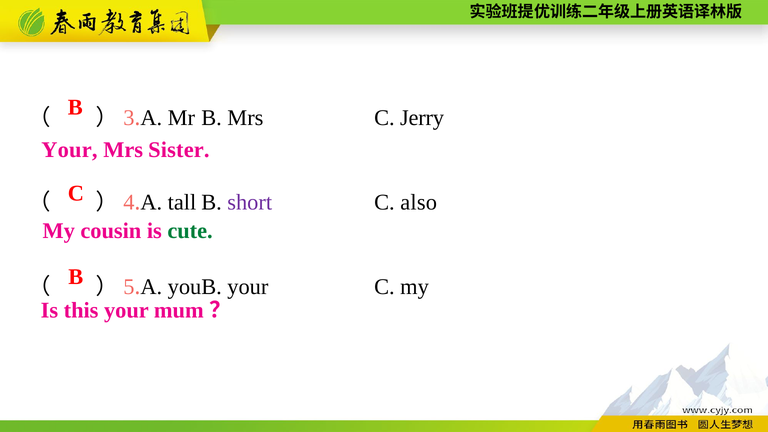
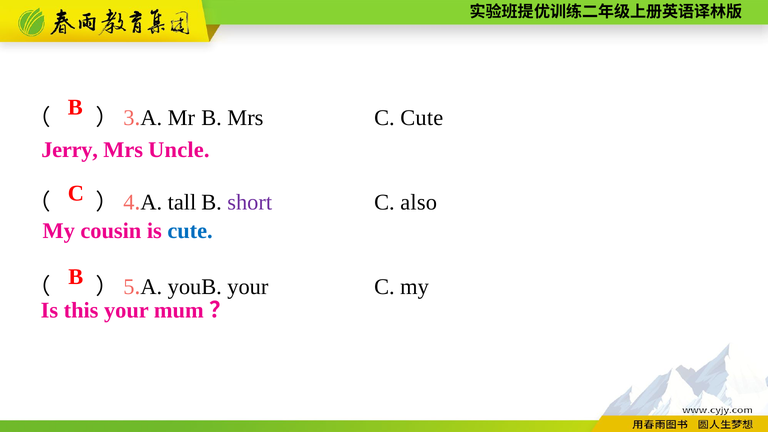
C Jerry: Jerry -> Cute
Your at (69, 150): Your -> Jerry
Sister: Sister -> Uncle
cute at (190, 231) colour: green -> blue
